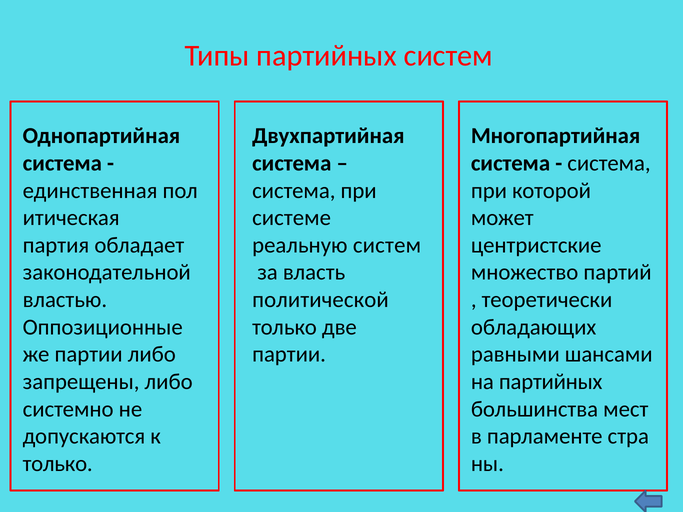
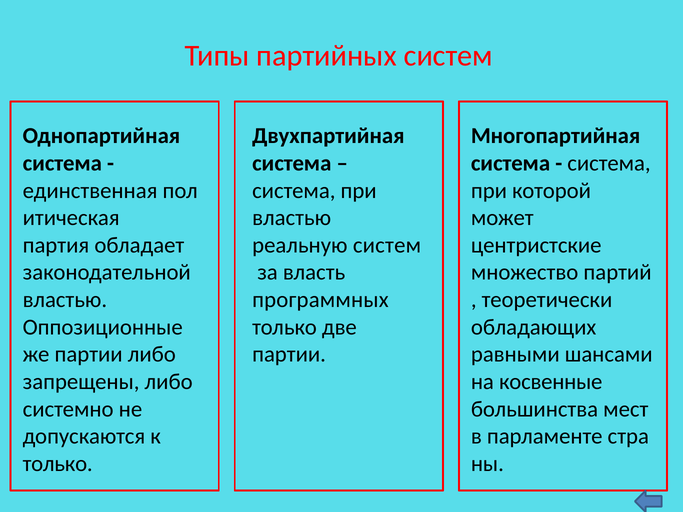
системе at (292, 218): системе -> властью
политической: политической -> программных
на партийных: партийных -> косвенные
